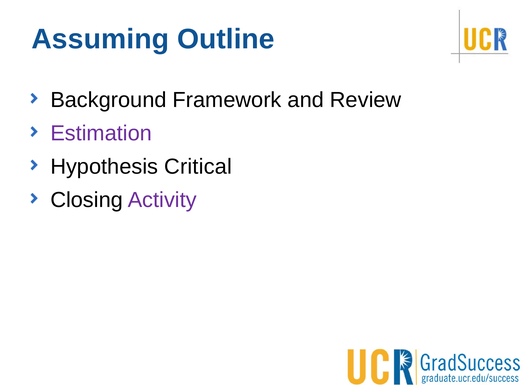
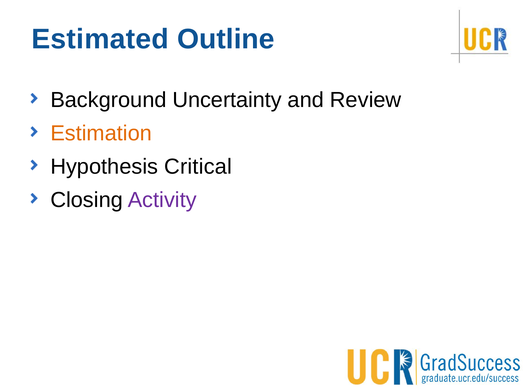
Assuming: Assuming -> Estimated
Framework: Framework -> Uncertainty
Estimation colour: purple -> orange
